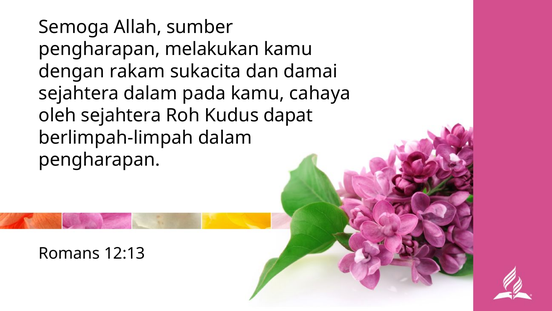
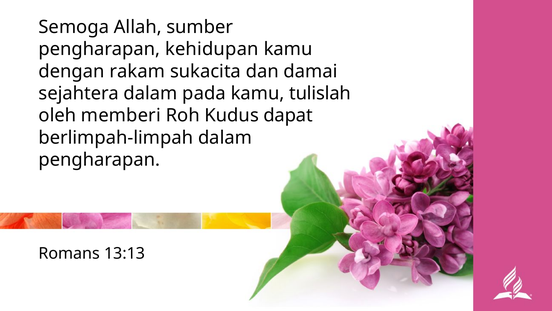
melakukan: melakukan -> kehidupan
cahaya: cahaya -> tulislah
oleh sejahtera: sejahtera -> memberi
12:13: 12:13 -> 13:13
